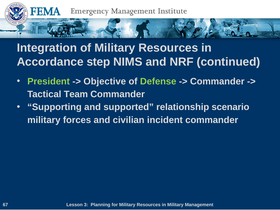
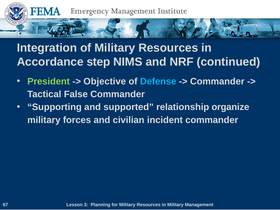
Defense colour: light green -> light blue
Team: Team -> False
scenario: scenario -> organize
